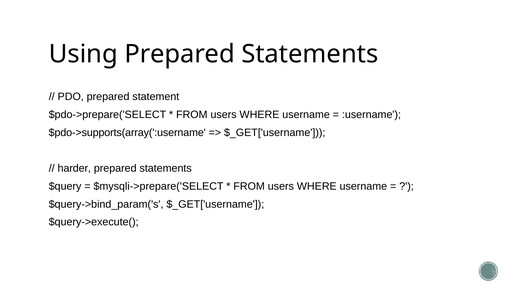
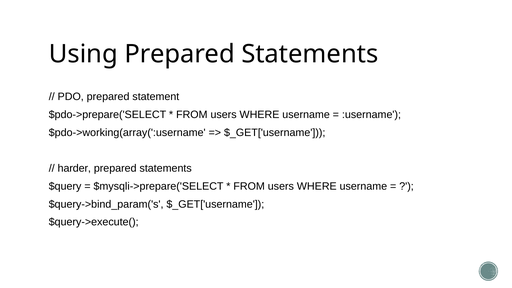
$pdo->supports(array(':username: $pdo->supports(array(':username -> $pdo->working(array(':username
